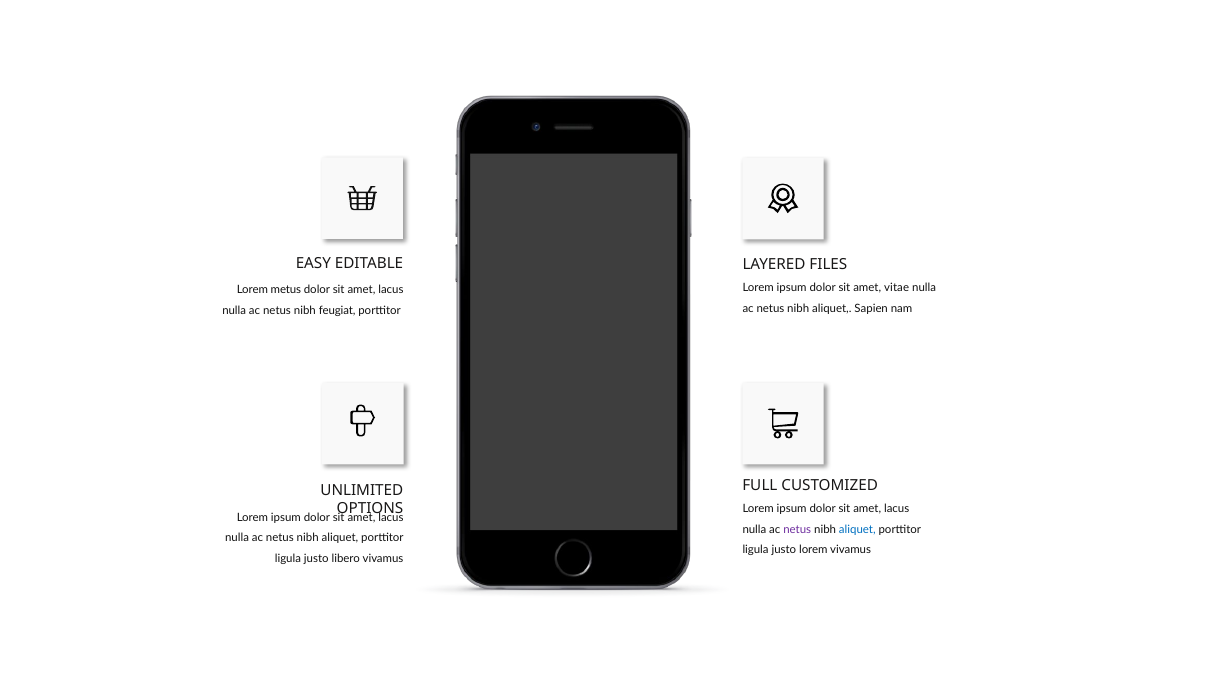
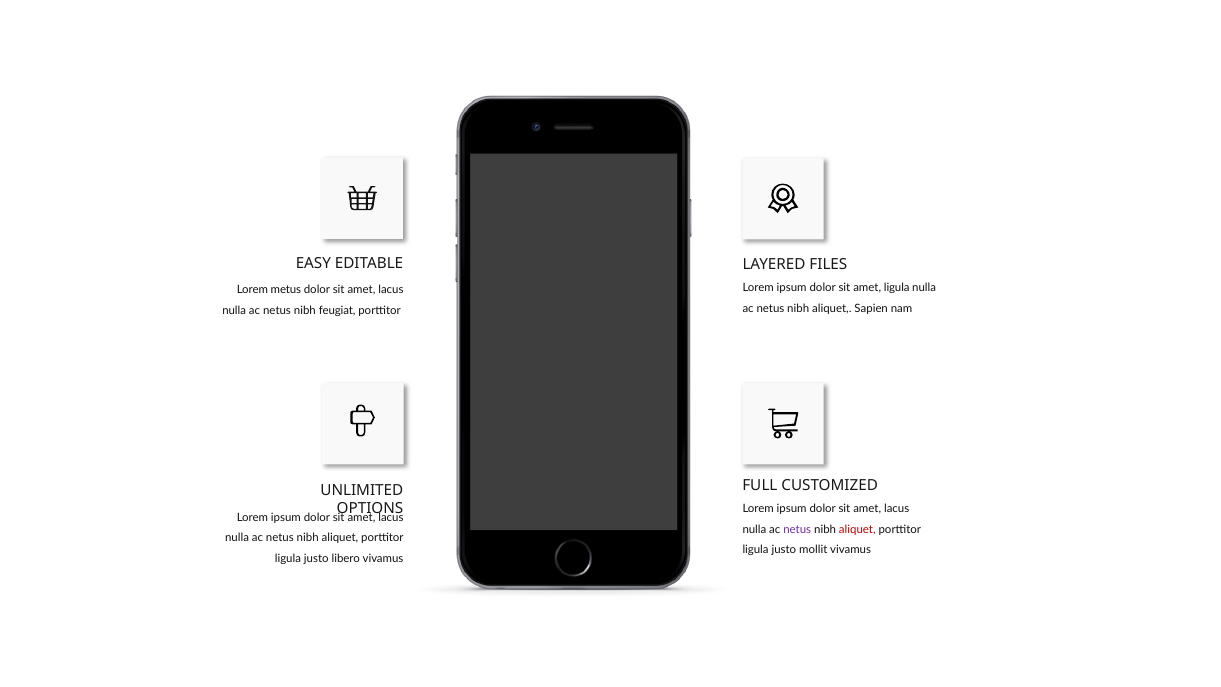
amet vitae: vitae -> ligula
aliquet at (857, 529) colour: blue -> red
justo lorem: lorem -> mollit
